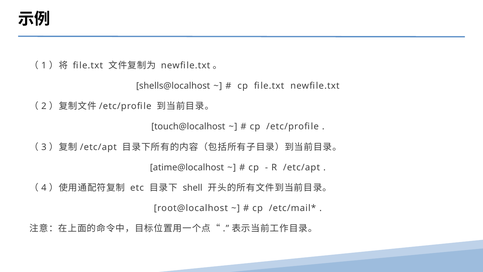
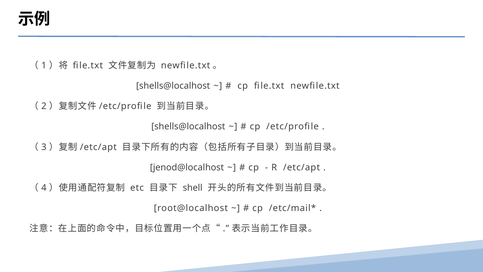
touch@localhost at (188, 127): touch@localhost -> shells@localhost
atime@localhost: atime@localhost -> jenod@localhost
